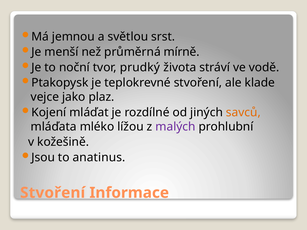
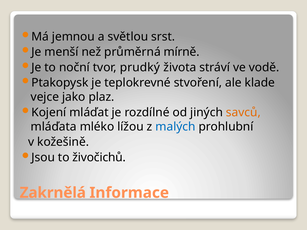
malých colour: purple -> blue
anatinus: anatinus -> živočichů
Stvoření at (53, 193): Stvoření -> Zakrnělá
